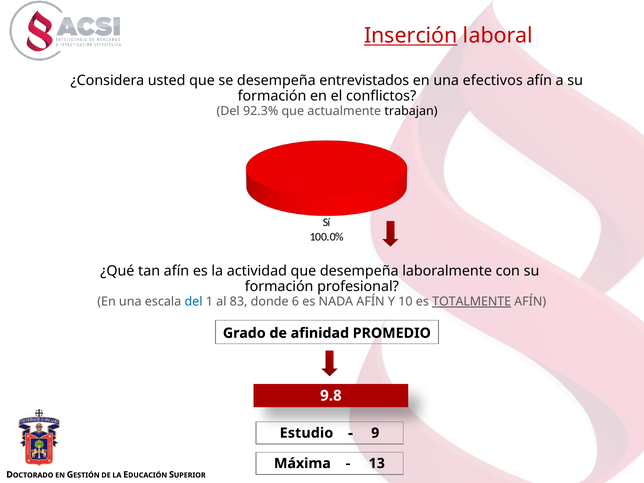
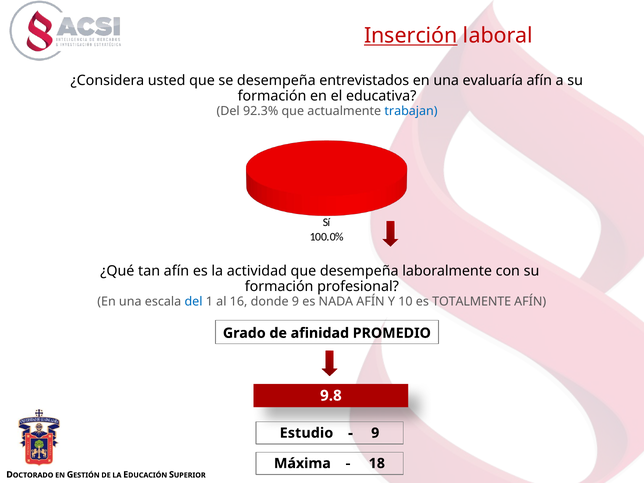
efectivos: efectivos -> evaluaría
conflictos: conflictos -> educativa
trabajan colour: black -> blue
83: 83 -> 16
donde 6: 6 -> 9
TOTALMENTE underline: present -> none
13: 13 -> 18
